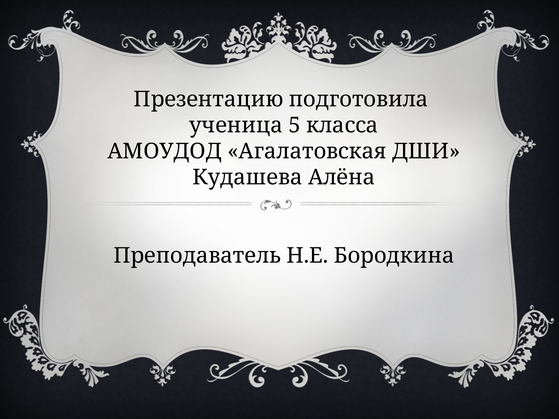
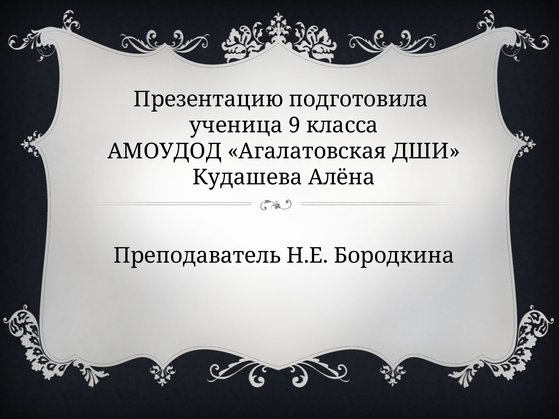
5: 5 -> 9
